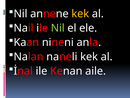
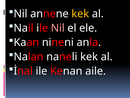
Nil at (58, 28) colour: light green -> pink
